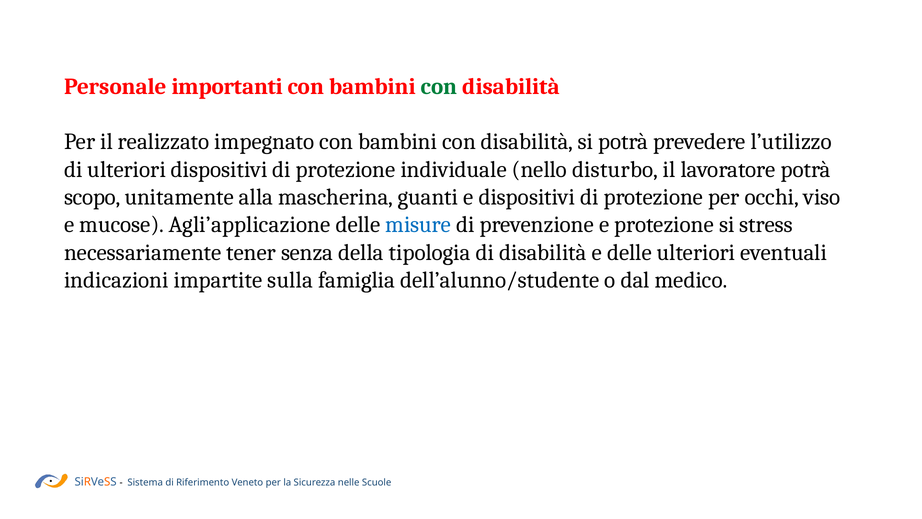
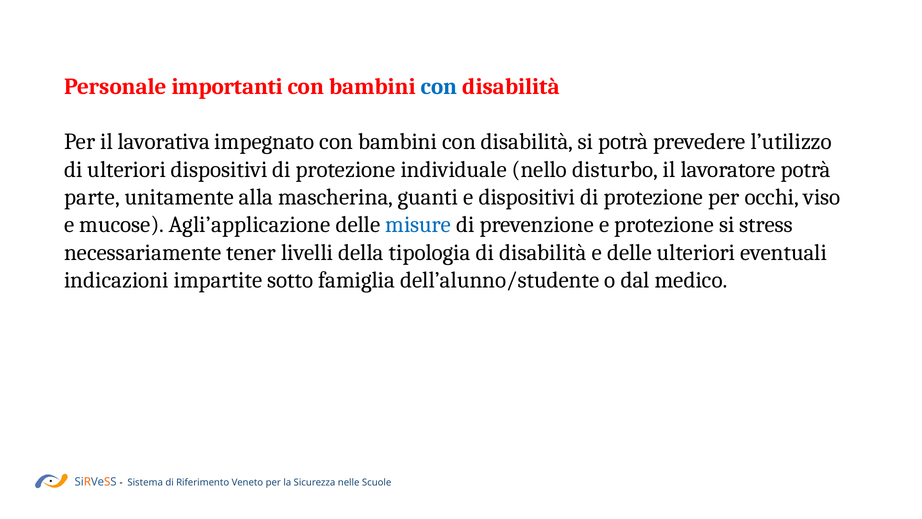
con at (439, 86) colour: green -> blue
realizzato: realizzato -> lavorativa
scopo: scopo -> parte
senza: senza -> livelli
sulla: sulla -> sotto
